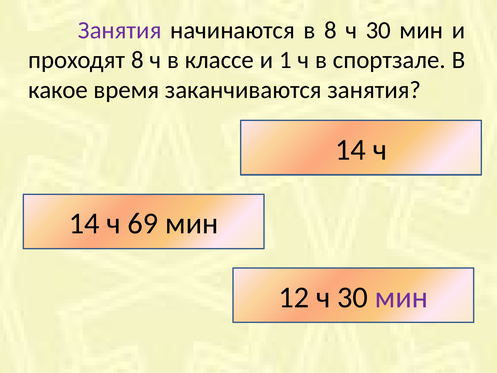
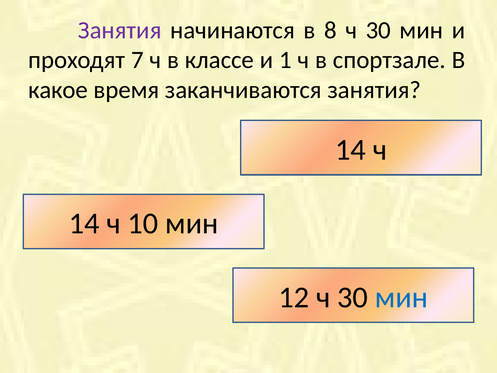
проходят 8: 8 -> 7
69: 69 -> 10
мин at (401, 297) colour: purple -> blue
